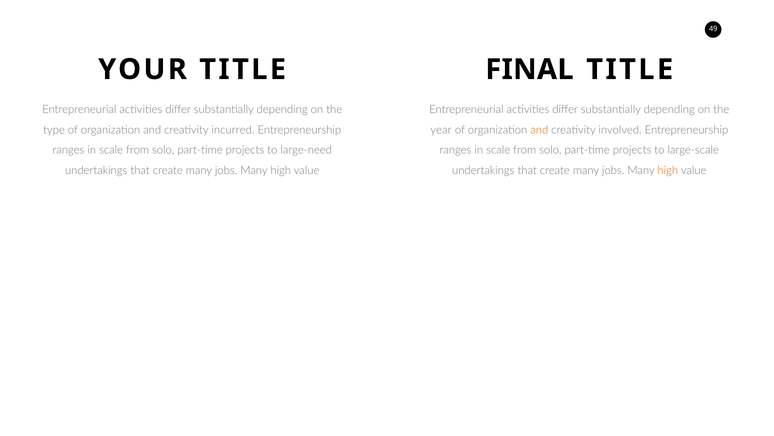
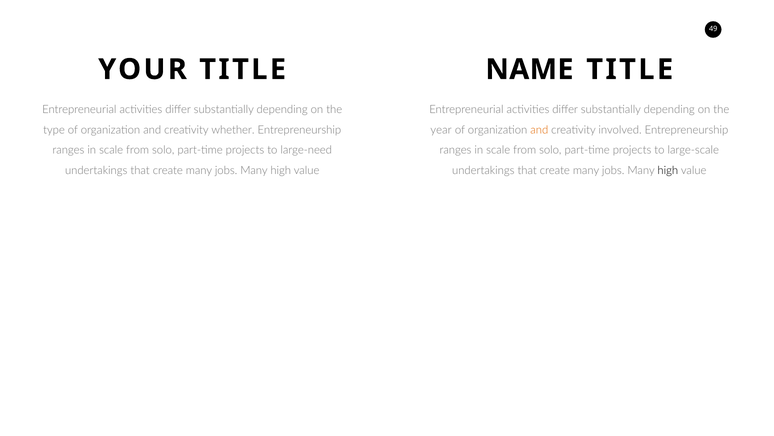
FINAL: FINAL -> NAME
incurred: incurred -> whether
high at (668, 170) colour: orange -> black
